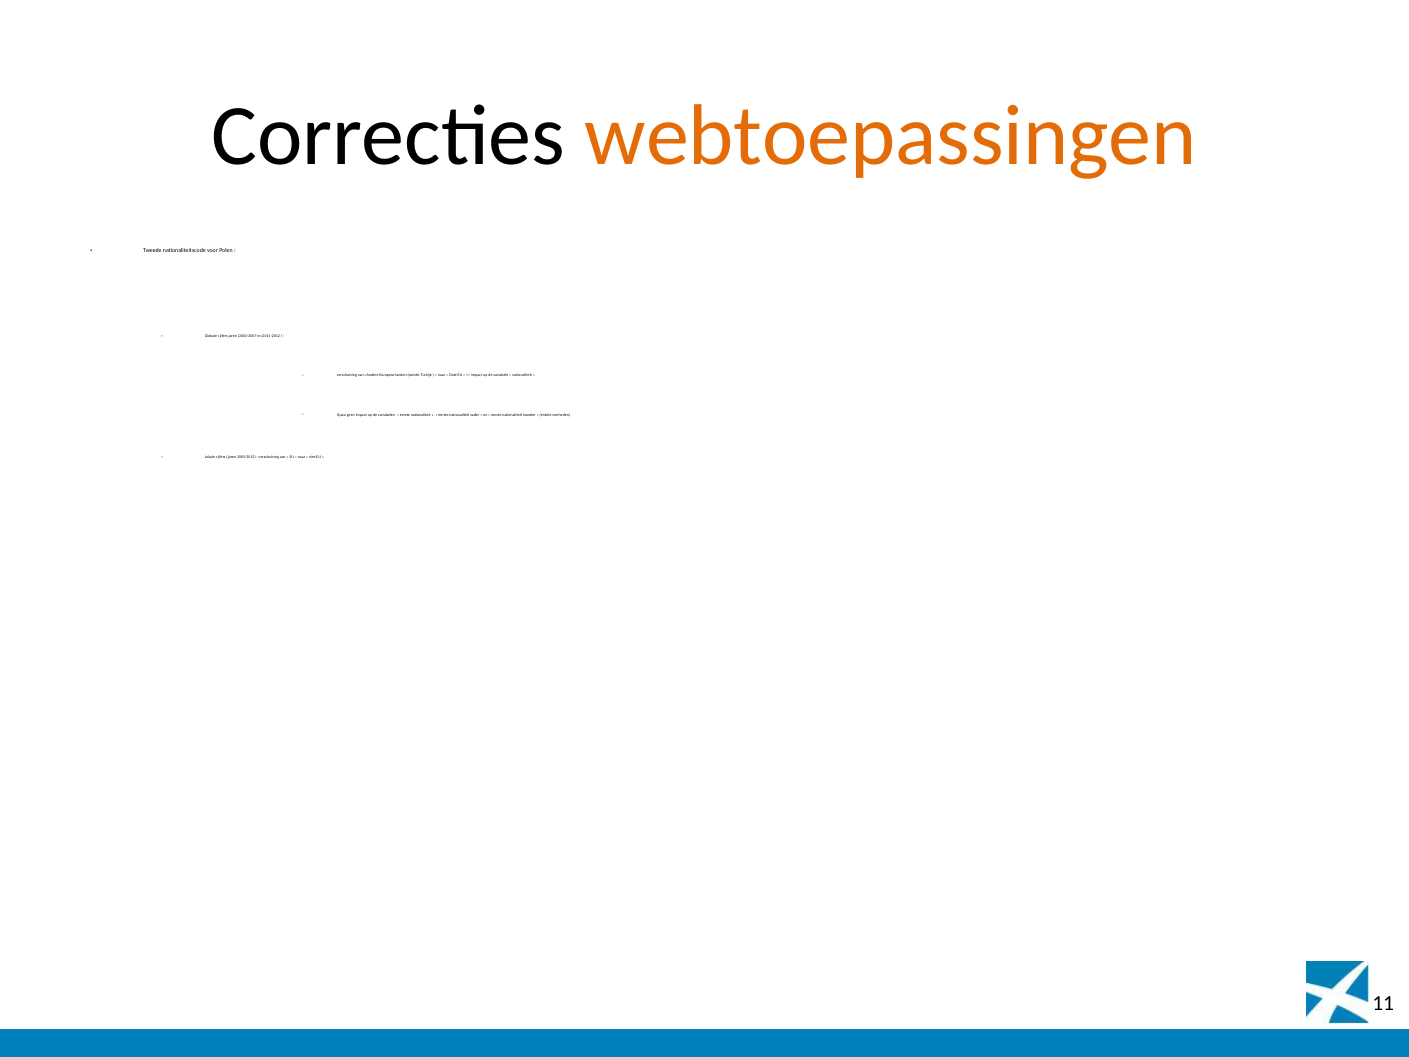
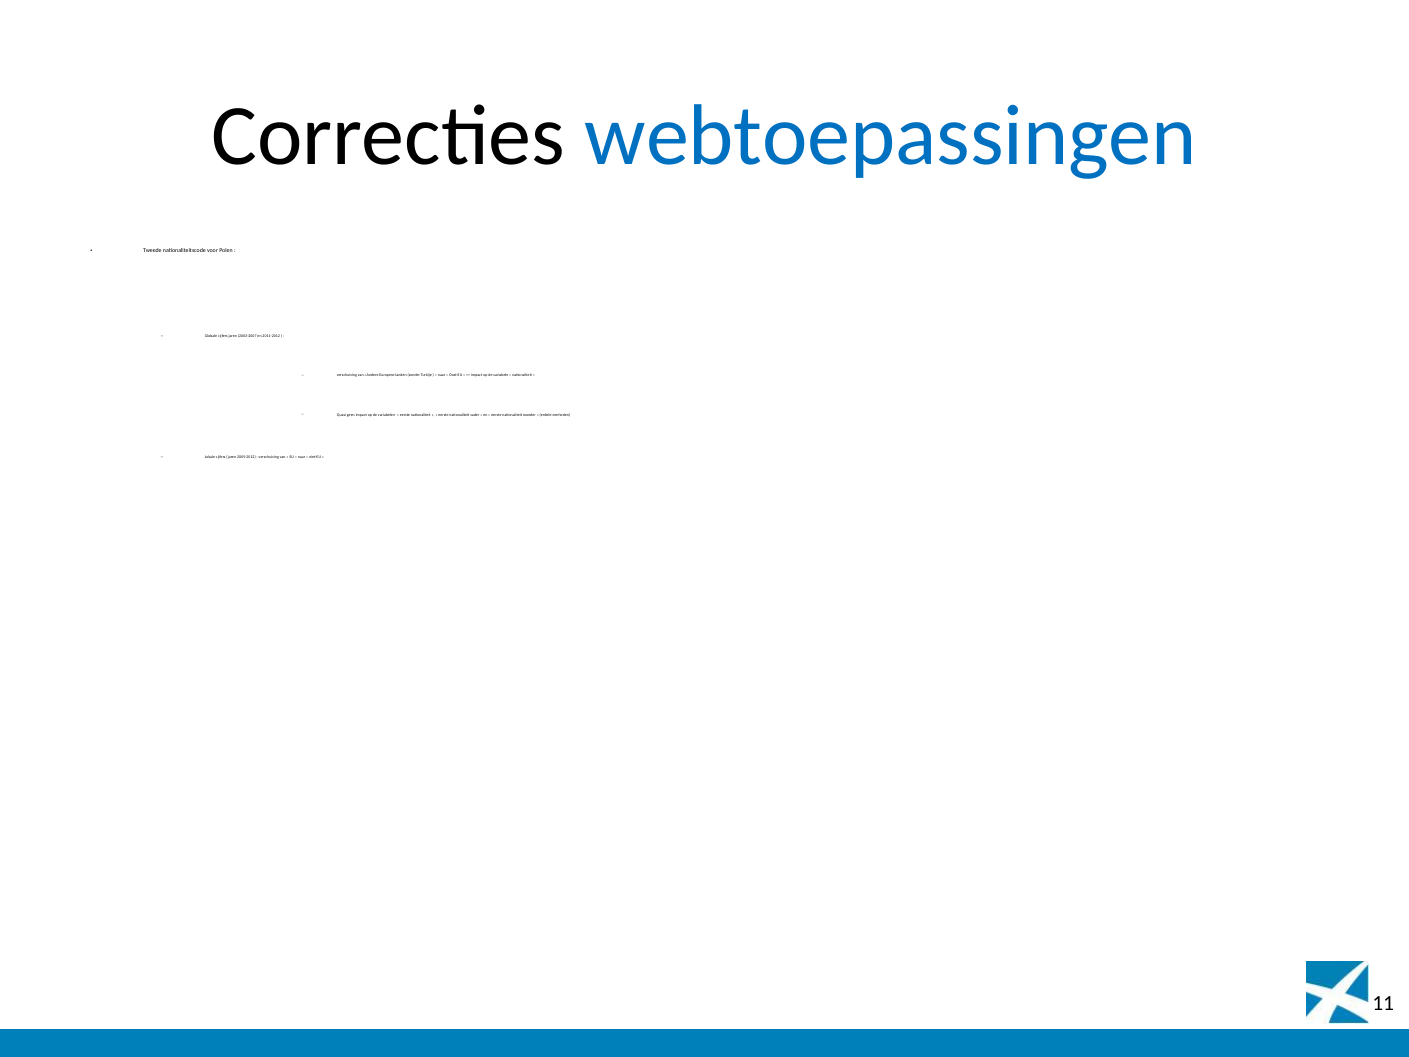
webtoepassingen colour: orange -> blue
